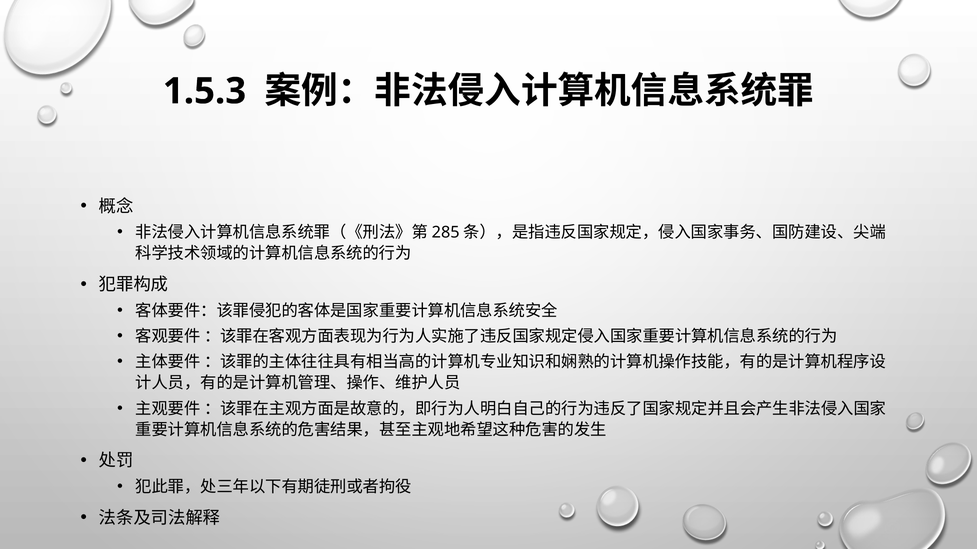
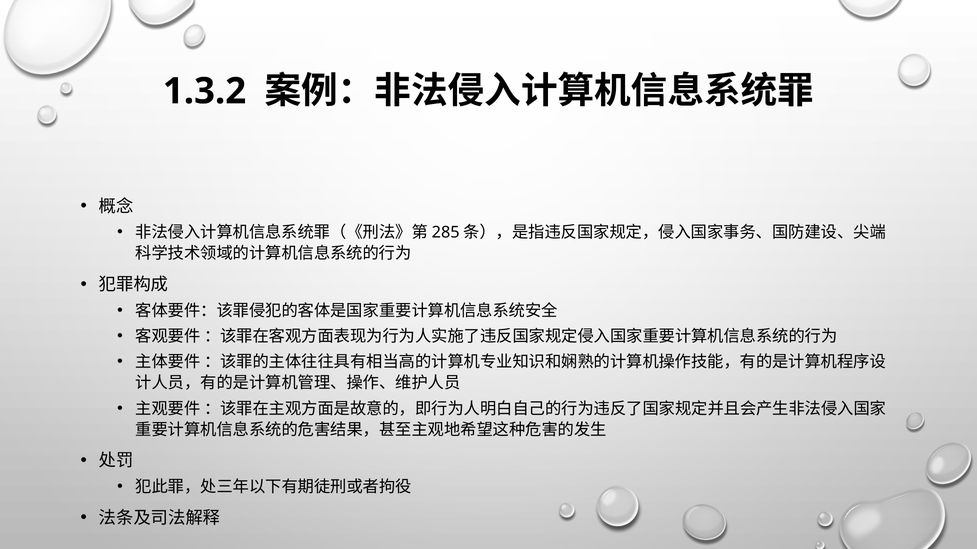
1.5.3: 1.5.3 -> 1.3.2
